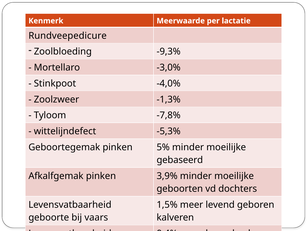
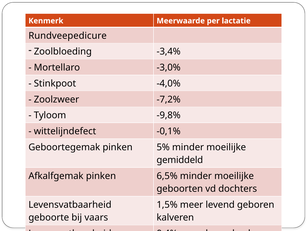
-9,3%: -9,3% -> -3,4%
-1,3%: -1,3% -> -7,2%
-7,8%: -7,8% -> -9,8%
-5,3%: -5,3% -> -0,1%
gebaseerd: gebaseerd -> gemiddeld
3,9%: 3,9% -> 6,5%
